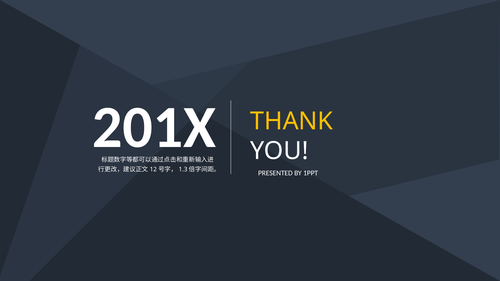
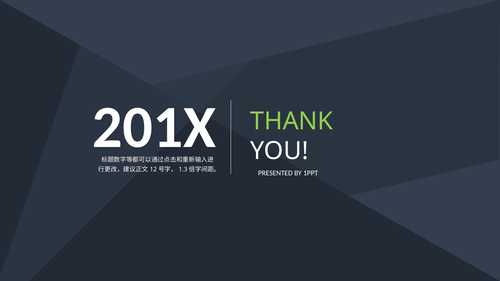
THANK colour: yellow -> light green
